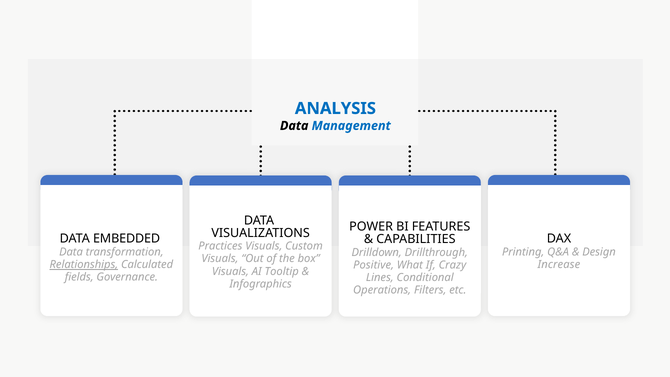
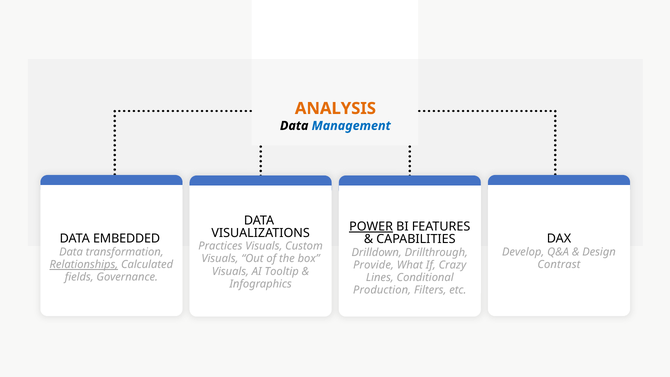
ANALYSIS colour: blue -> orange
POWER underline: none -> present
Printing: Printing -> Develop
Increase: Increase -> Contrast
Positive: Positive -> Provide
Operations: Operations -> Production
